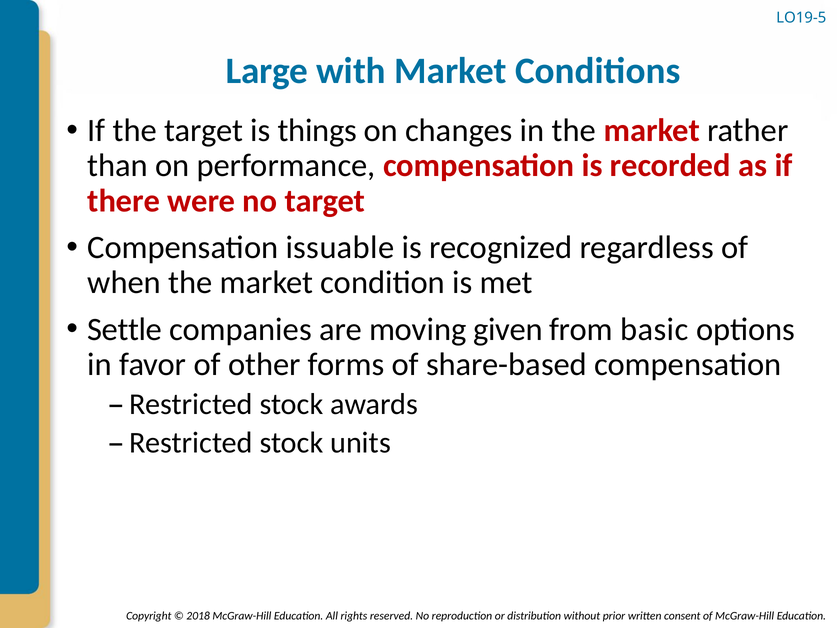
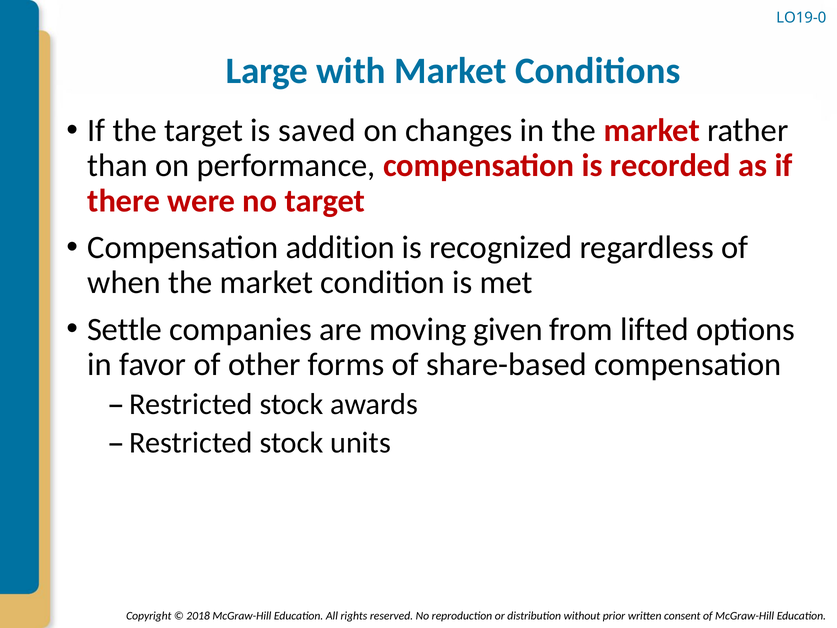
LO19-5: LO19-5 -> LO19-0
things: things -> saved
issuable: issuable -> addition
basic: basic -> lifted
